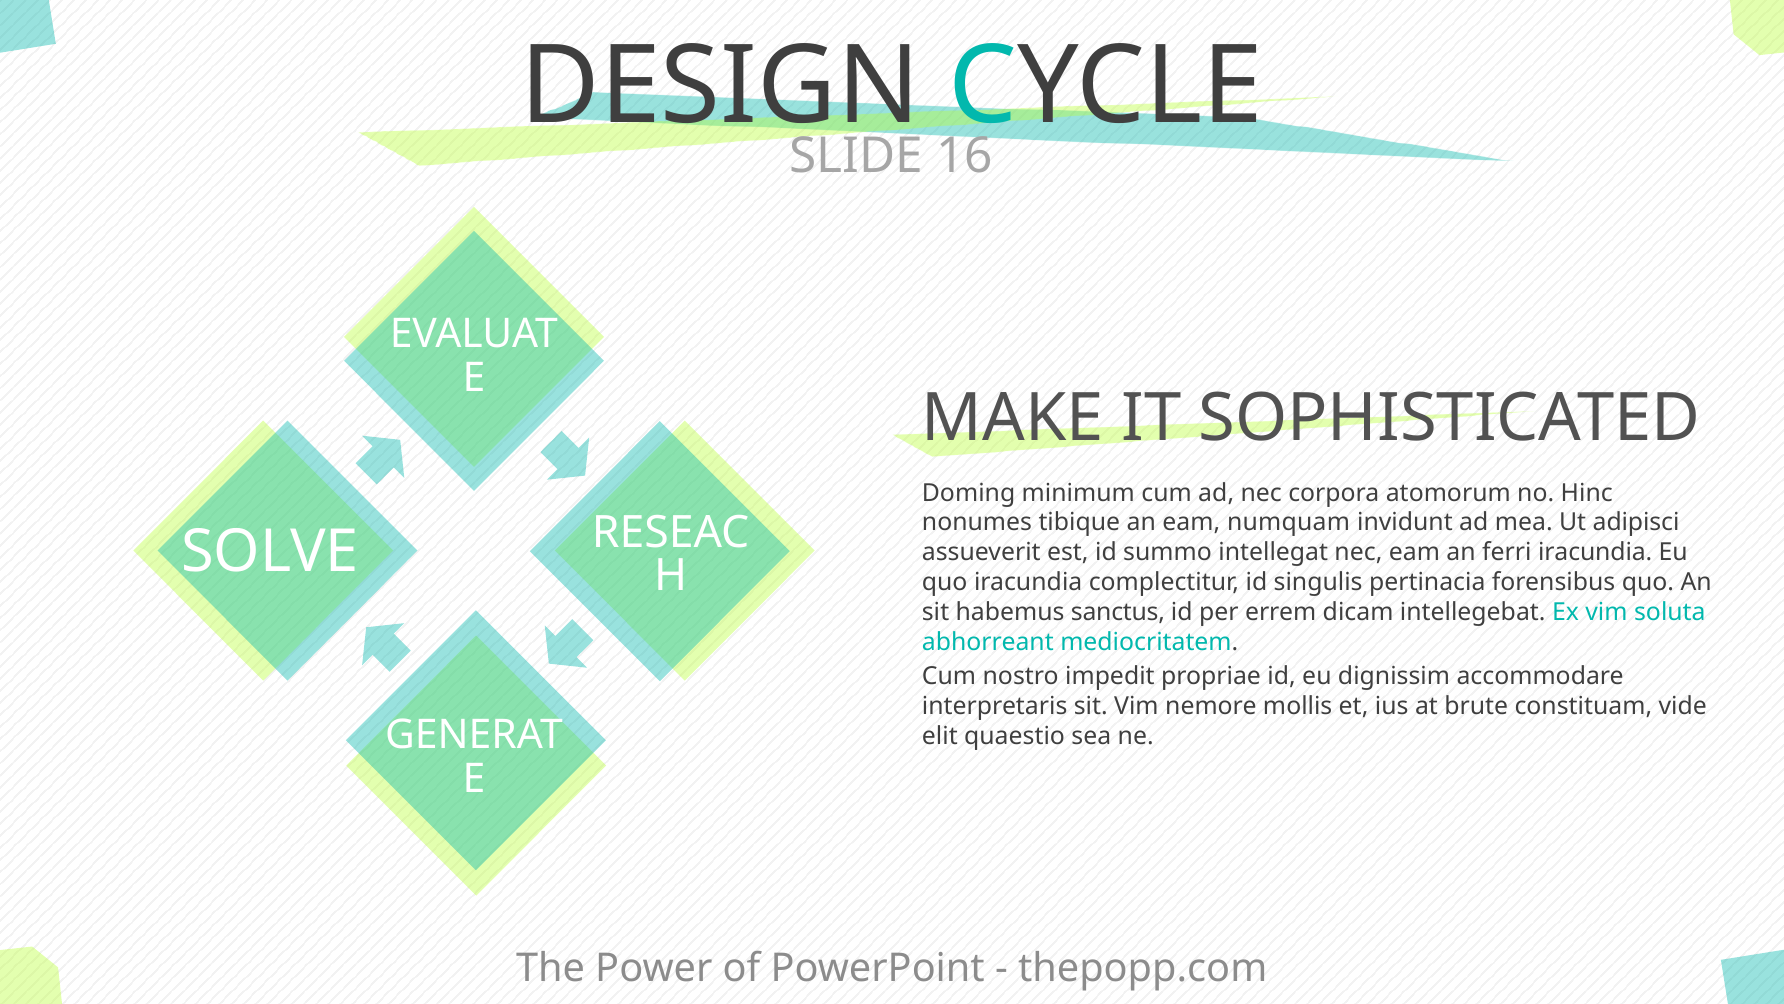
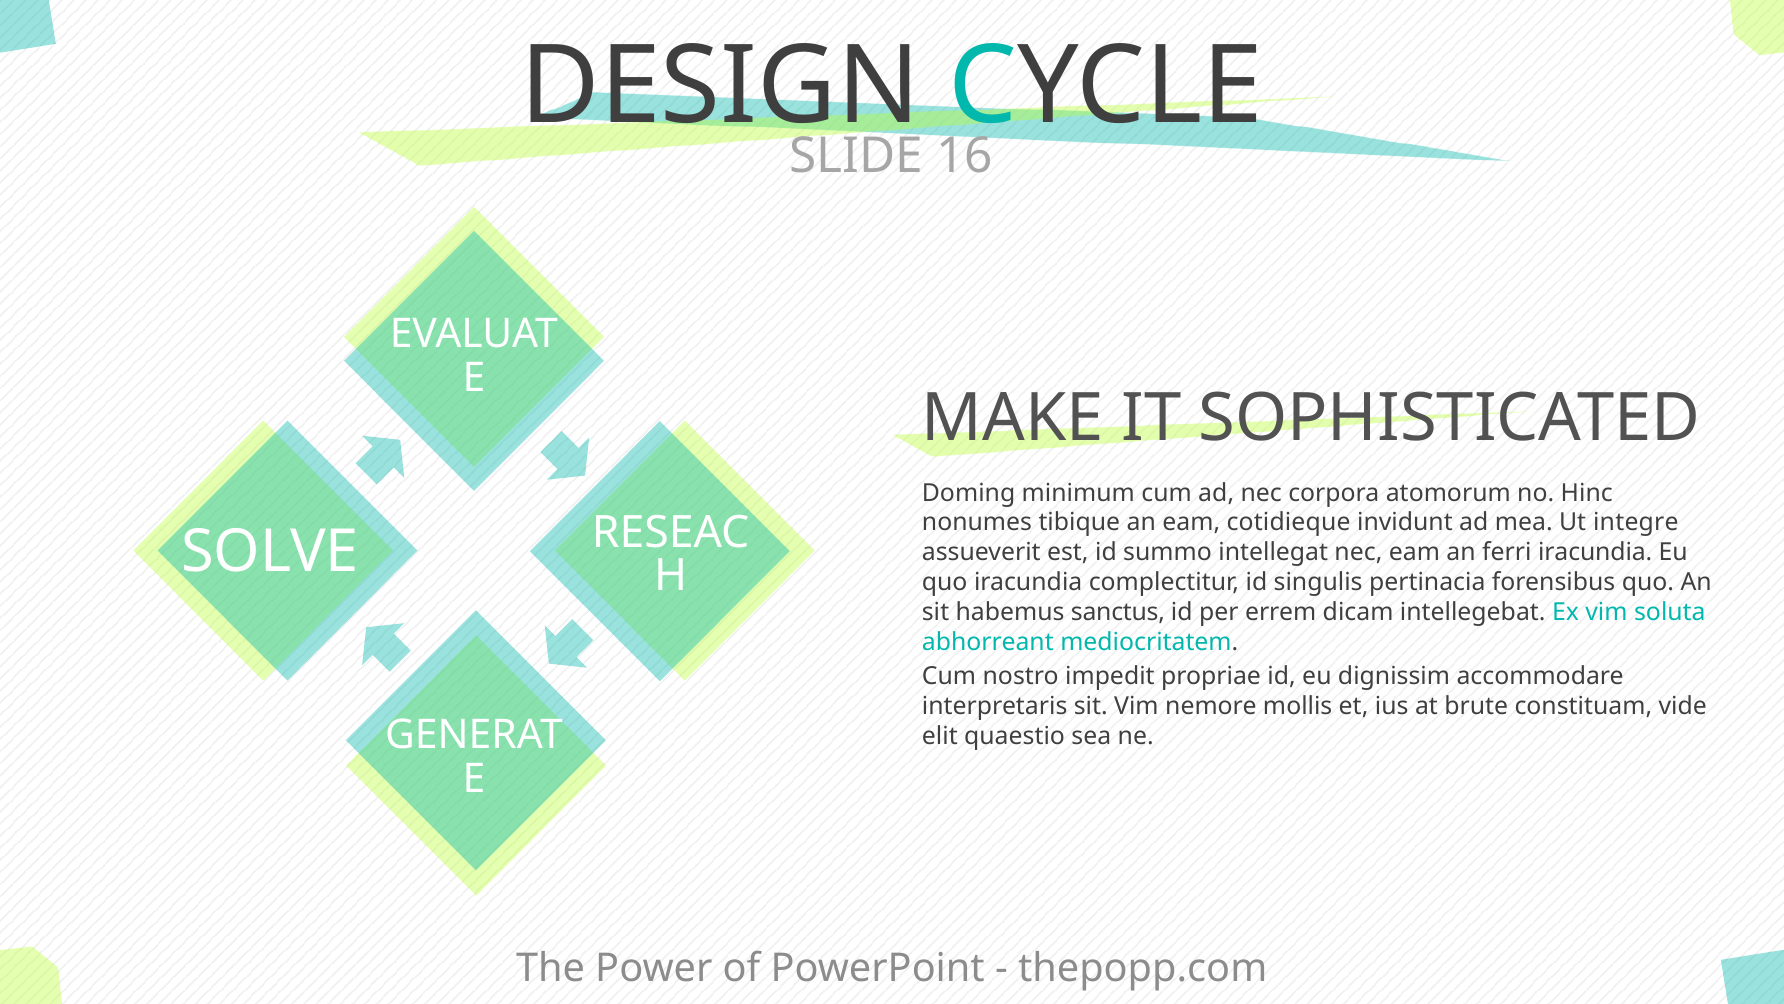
numquam: numquam -> cotidieque
adipisci: adipisci -> integre
